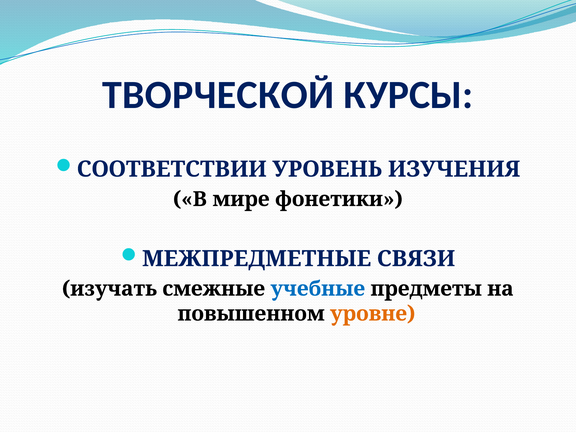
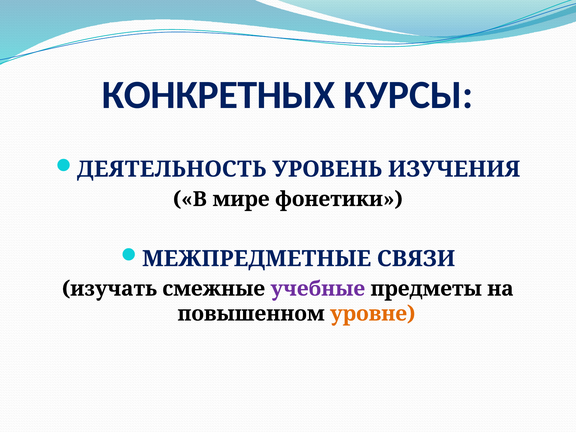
ТВОРЧЕСКОЙ: ТВОРЧЕСКОЙ -> КОНКРЕТНЫХ
СООТВЕТСТВИИ: СООТВЕТСТВИИ -> ДЕЯТЕЛЬНОСТЬ
учебные colour: blue -> purple
